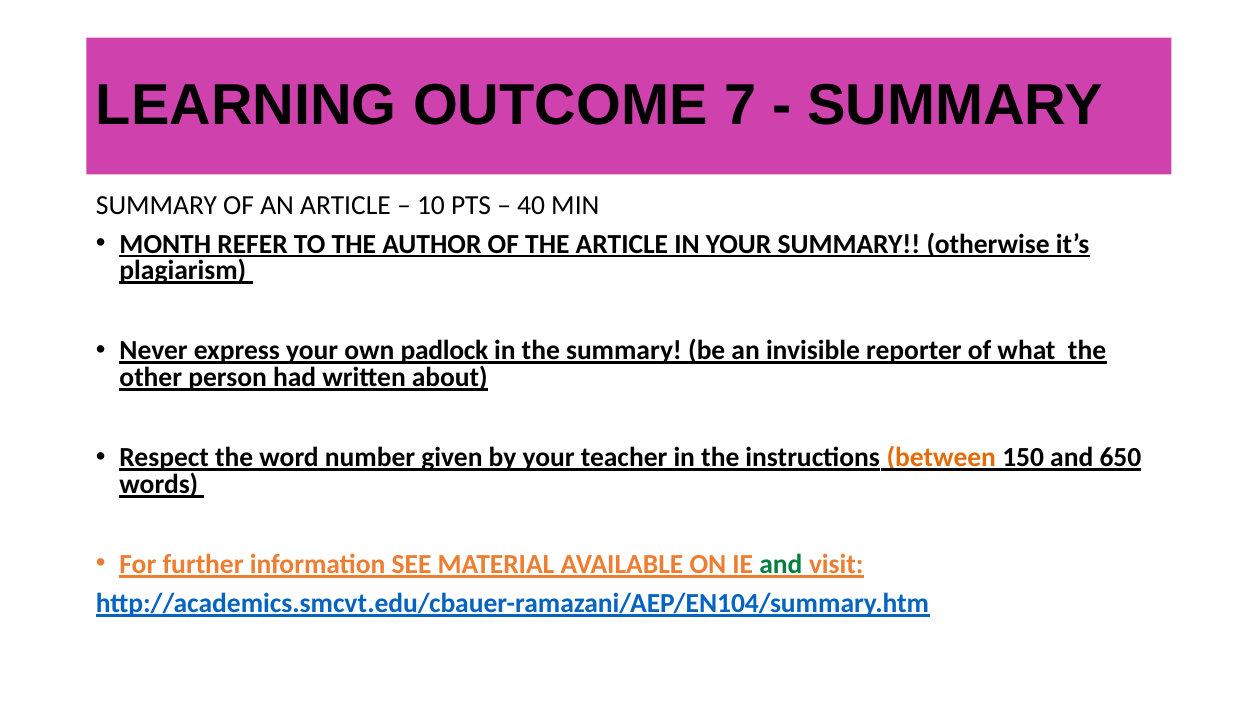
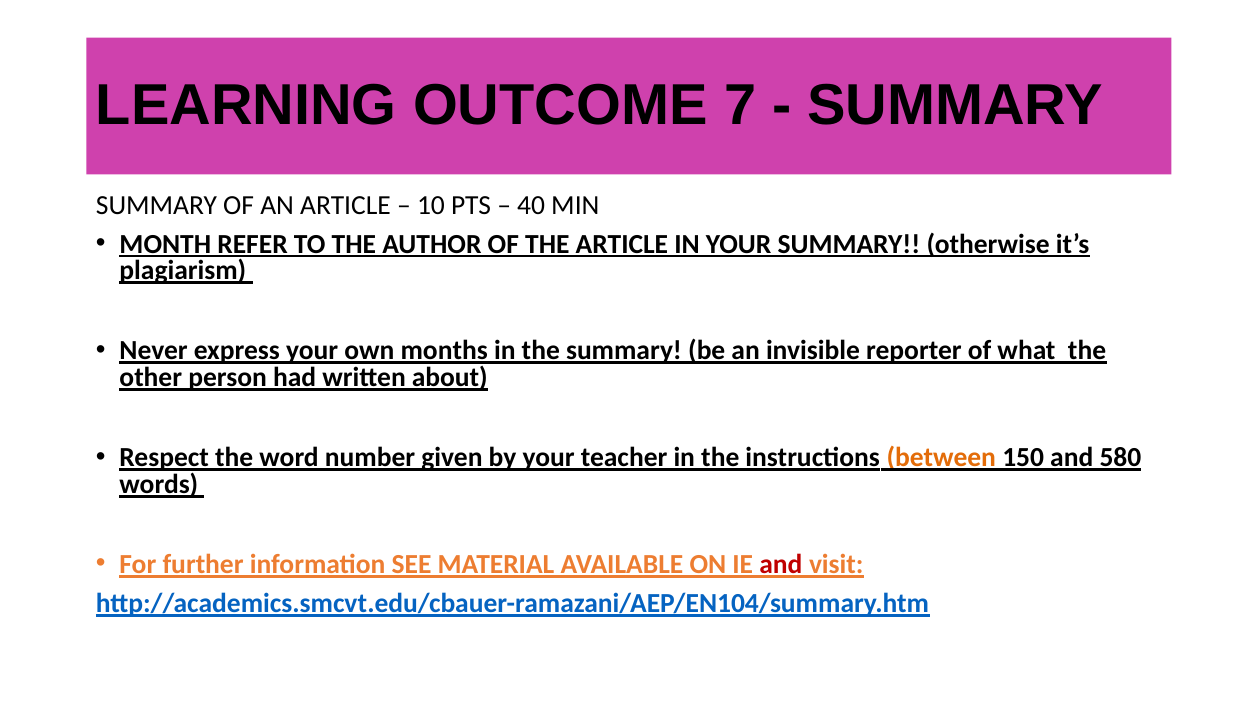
padlock: padlock -> months
650: 650 -> 580
and at (781, 564) colour: green -> red
